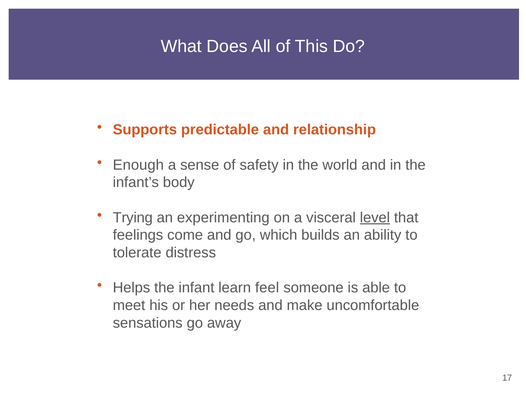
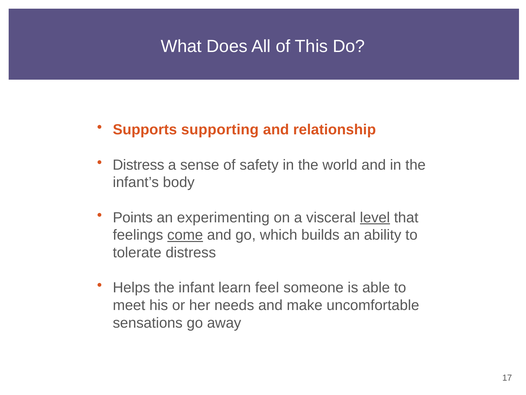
predictable: predictable -> supporting
Enough at (138, 165): Enough -> Distress
Trying: Trying -> Points
come underline: none -> present
